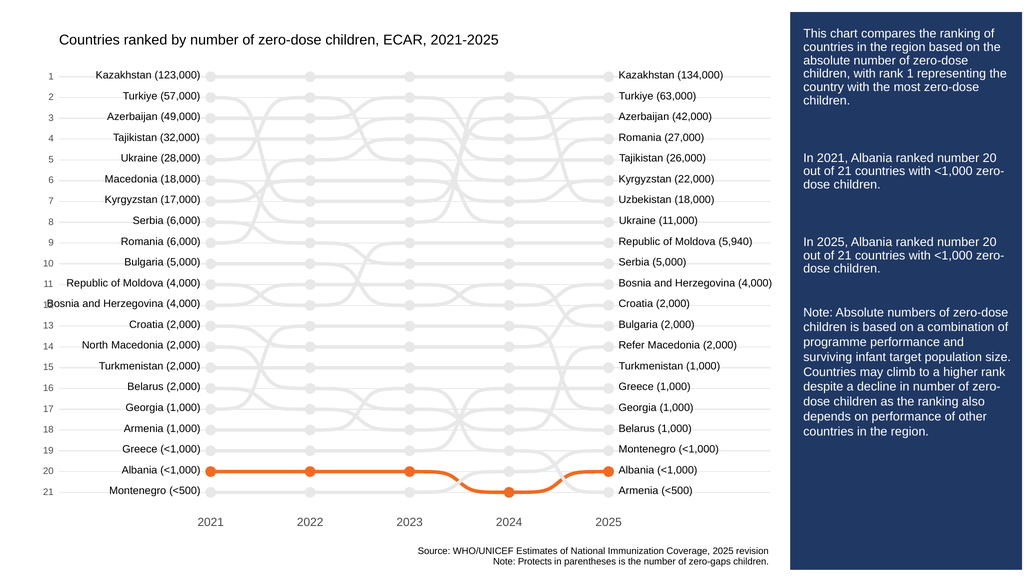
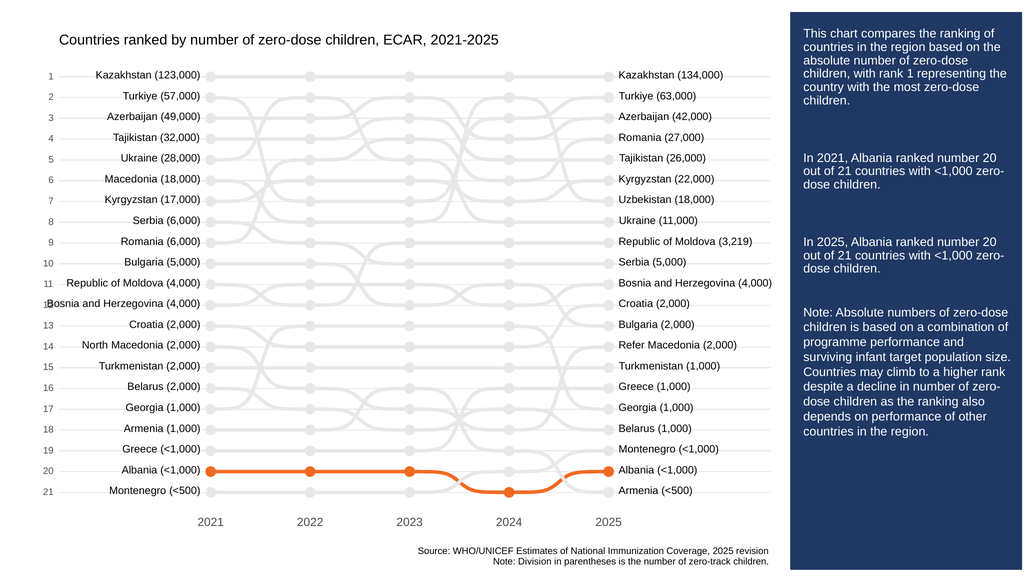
5,940: 5,940 -> 3,219
Protects: Protects -> Division
zero-gaps: zero-gaps -> zero-track
